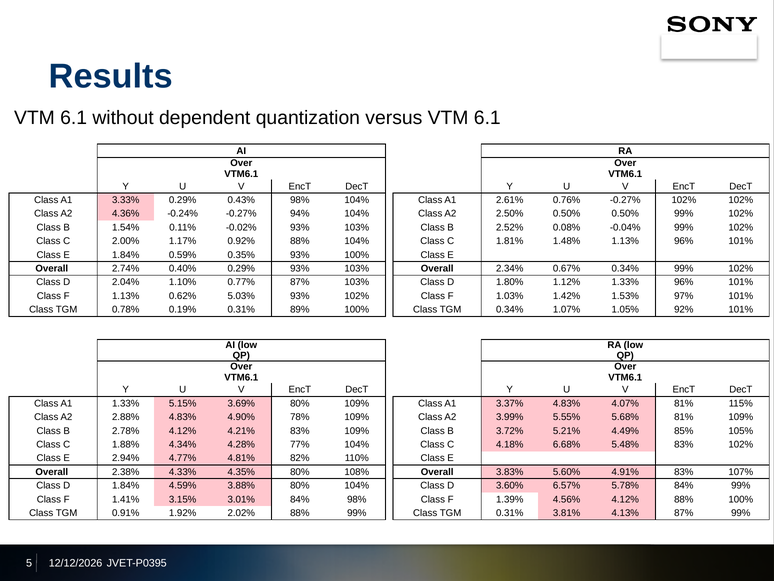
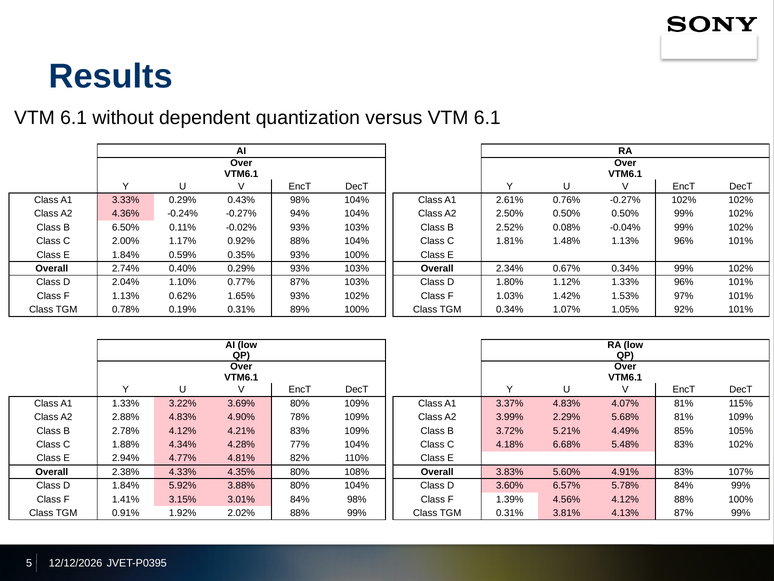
1.54%: 1.54% -> 6.50%
5.03%: 5.03% -> 1.65%
5.15%: 5.15% -> 3.22%
5.55%: 5.55% -> 2.29%
4.59%: 4.59% -> 5.92%
